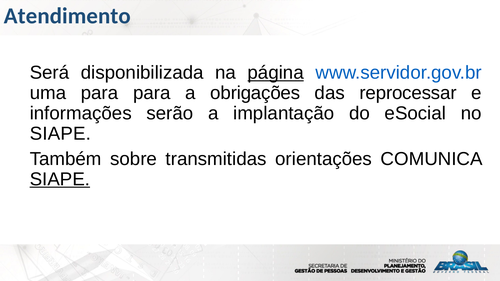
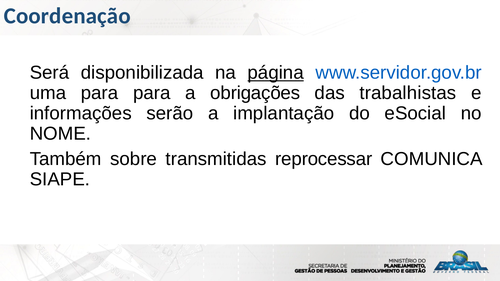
Atendimento: Atendimento -> Coordenação
reprocessar: reprocessar -> trabalhistas
SIAPE at (60, 134): SIAPE -> NOME
orientações: orientações -> reprocessar
SIAPE at (60, 179) underline: present -> none
